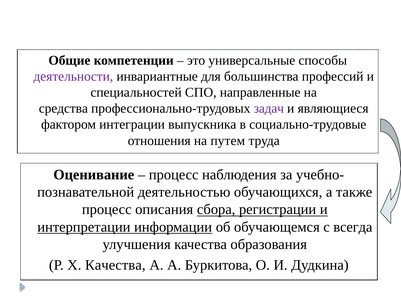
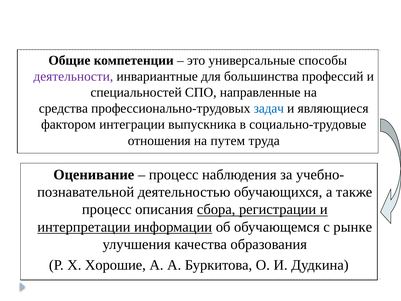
задач colour: purple -> blue
всегда: всегда -> рынке
Х Качества: Качества -> Хорошие
